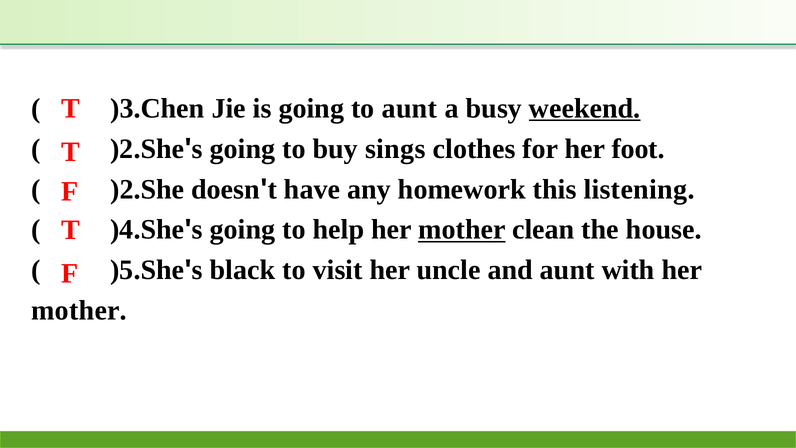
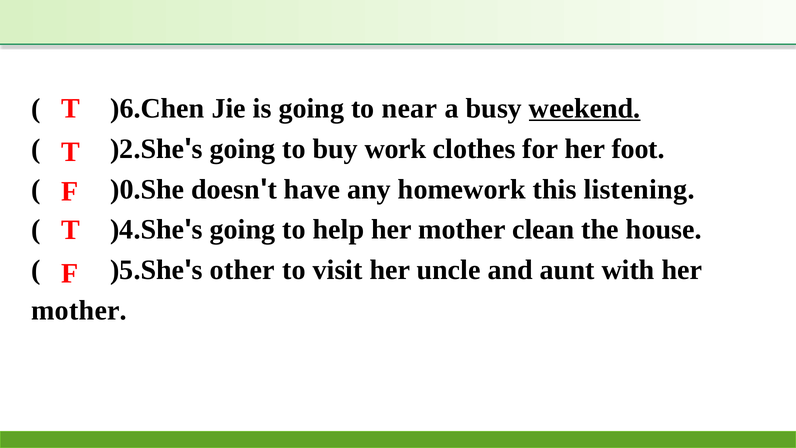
)3.Chen: )3.Chen -> )6.Chen
to aunt: aunt -> near
sings: sings -> work
)2.She at (147, 189): )2.She -> )0.She
mother at (462, 230) underline: present -> none
black: black -> other
